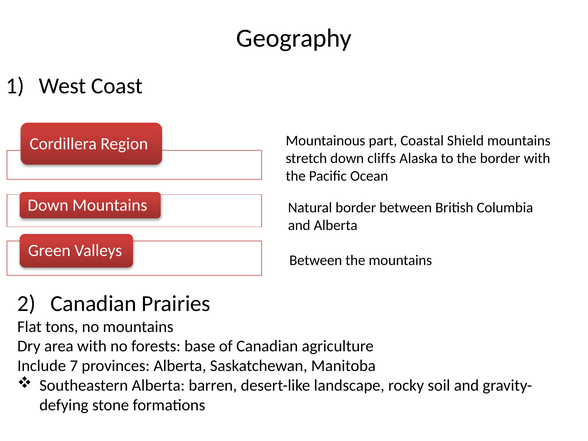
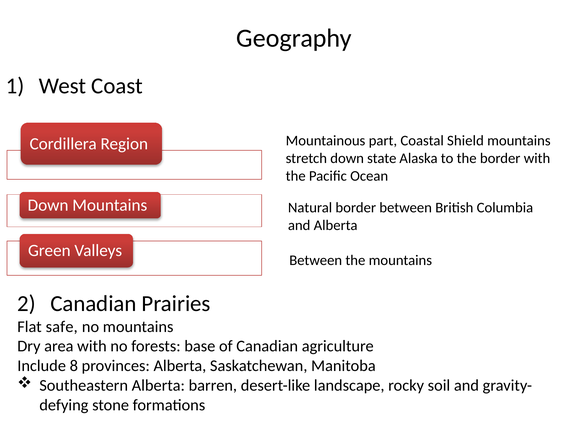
cliffs: cliffs -> state
tons: tons -> safe
7: 7 -> 8
